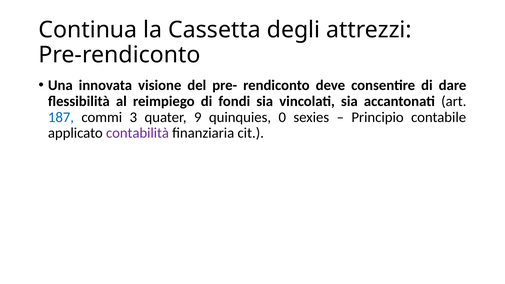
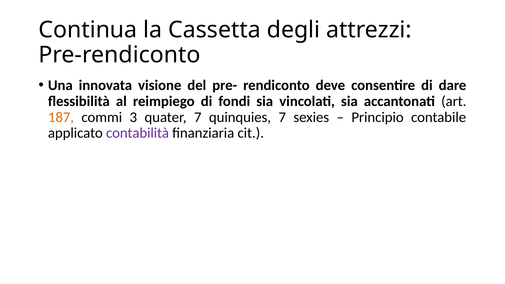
187 colour: blue -> orange
quater 9: 9 -> 7
quinquies 0: 0 -> 7
